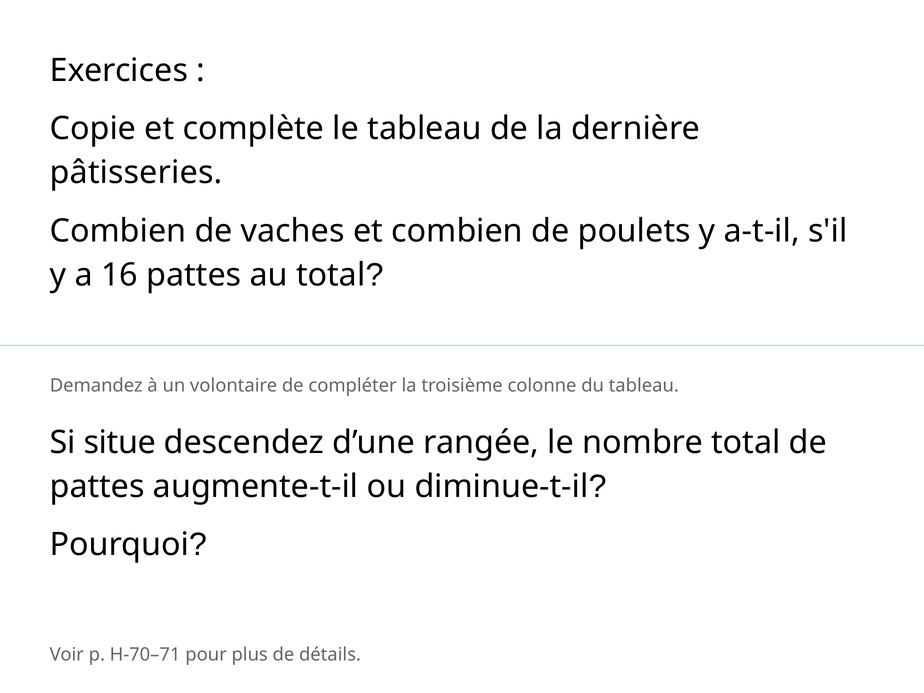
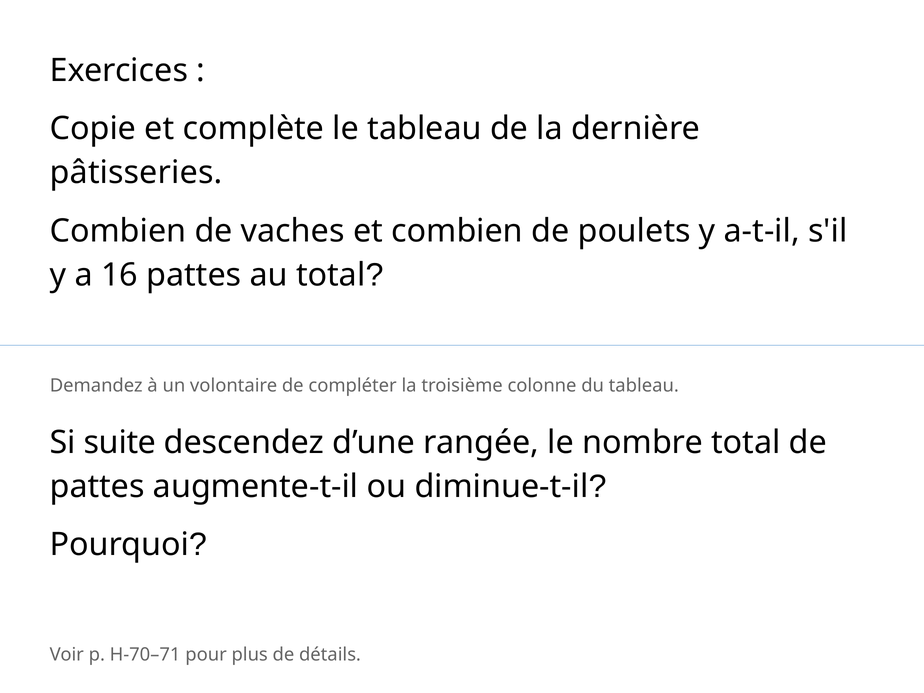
situe: situe -> suite
